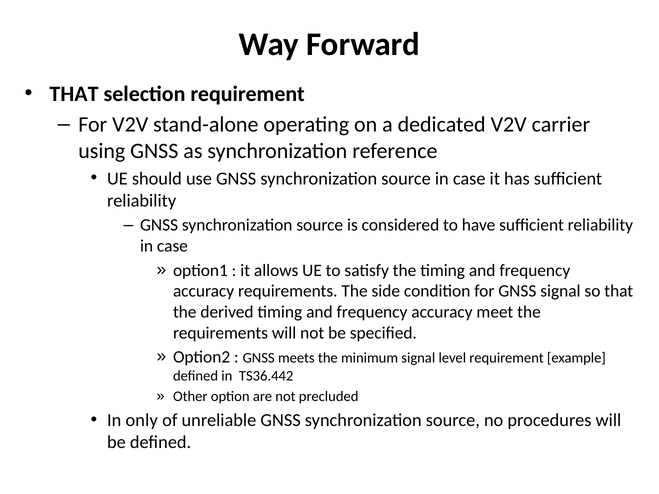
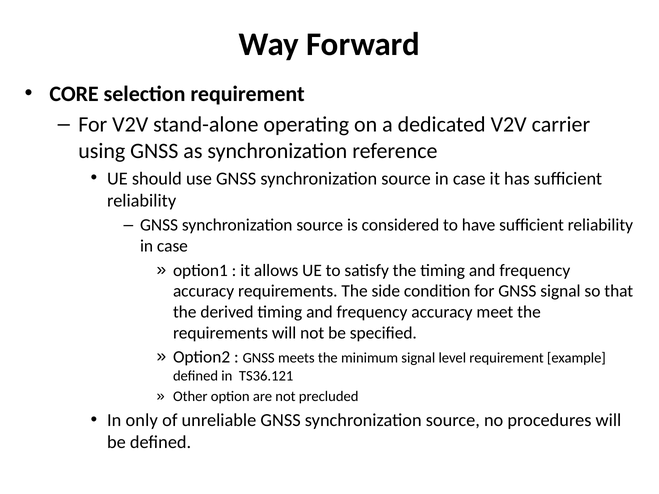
THAT at (74, 94): THAT -> CORE
TS36.442: TS36.442 -> TS36.121
